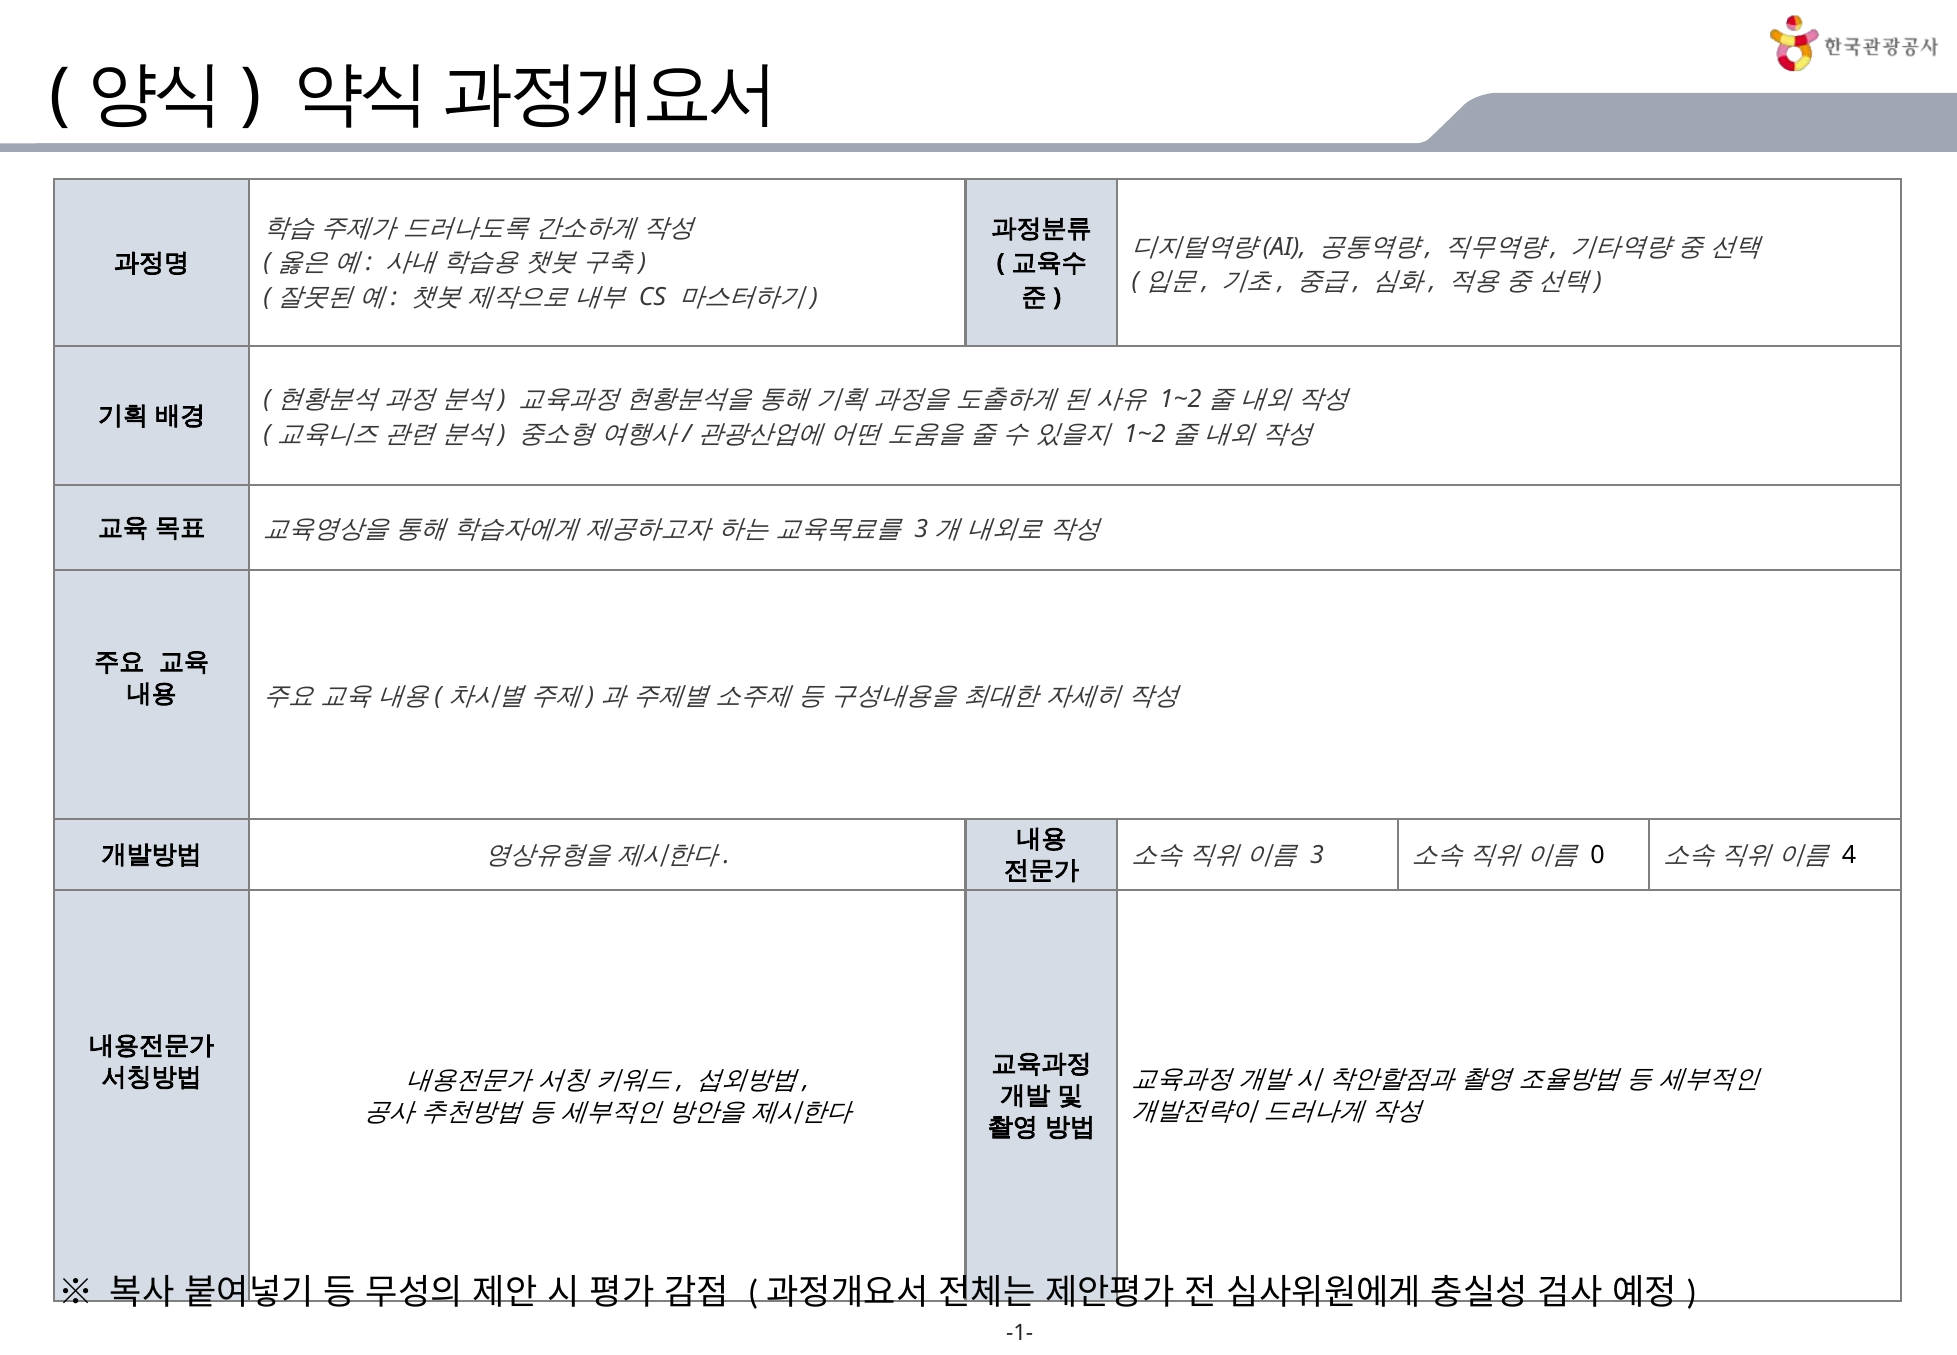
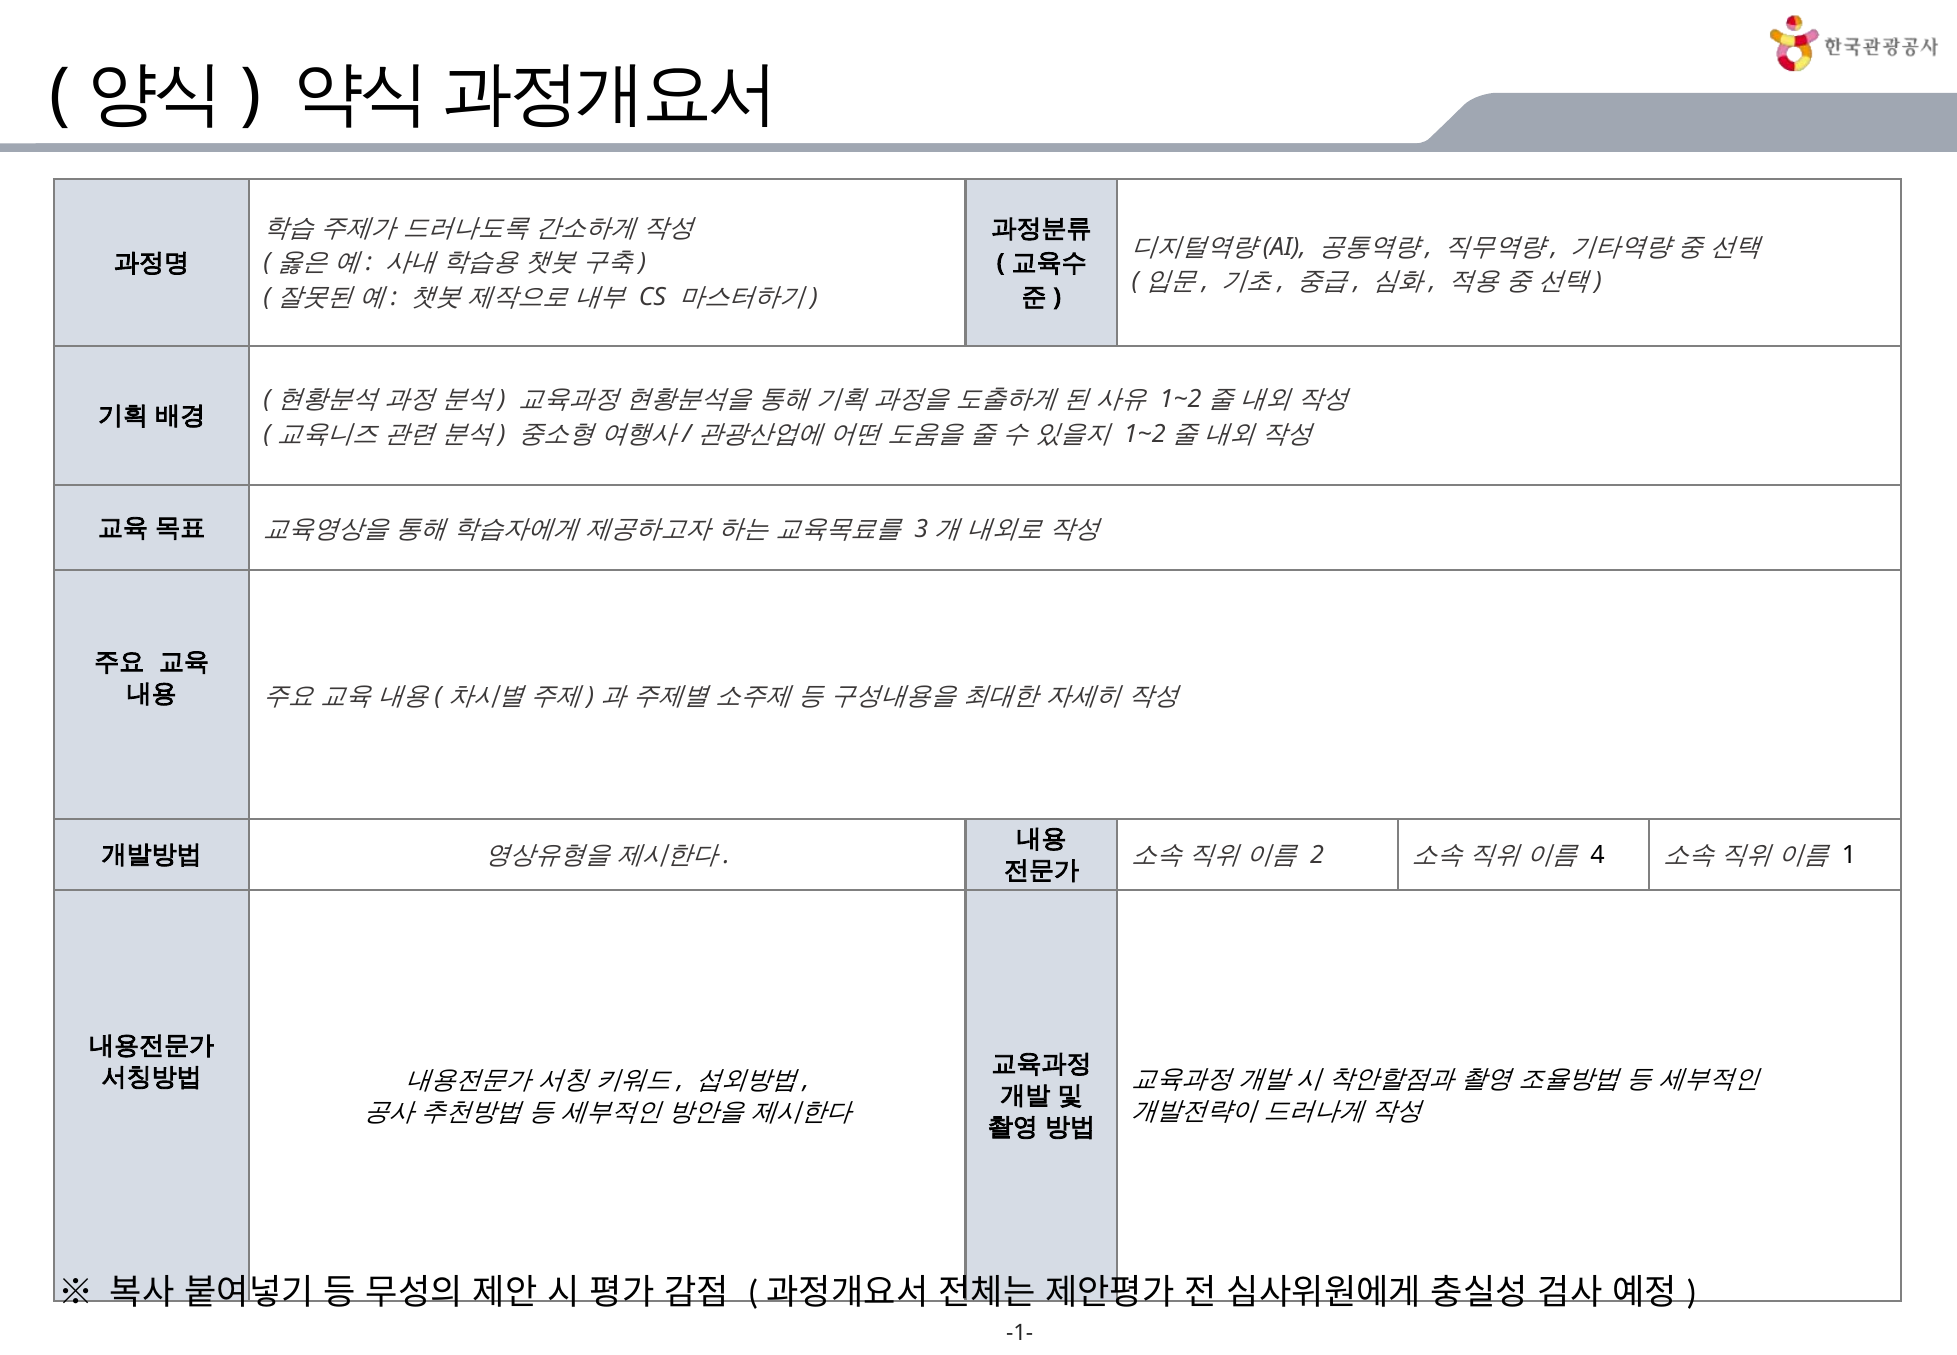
3: 3 -> 2
0: 0 -> 4
4: 4 -> 1
